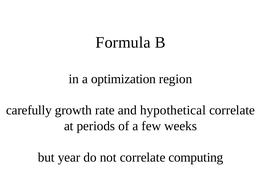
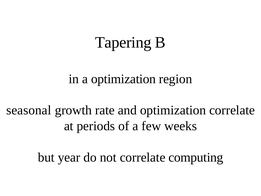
Formula: Formula -> Tapering
carefully: carefully -> seasonal
and hypothetical: hypothetical -> optimization
